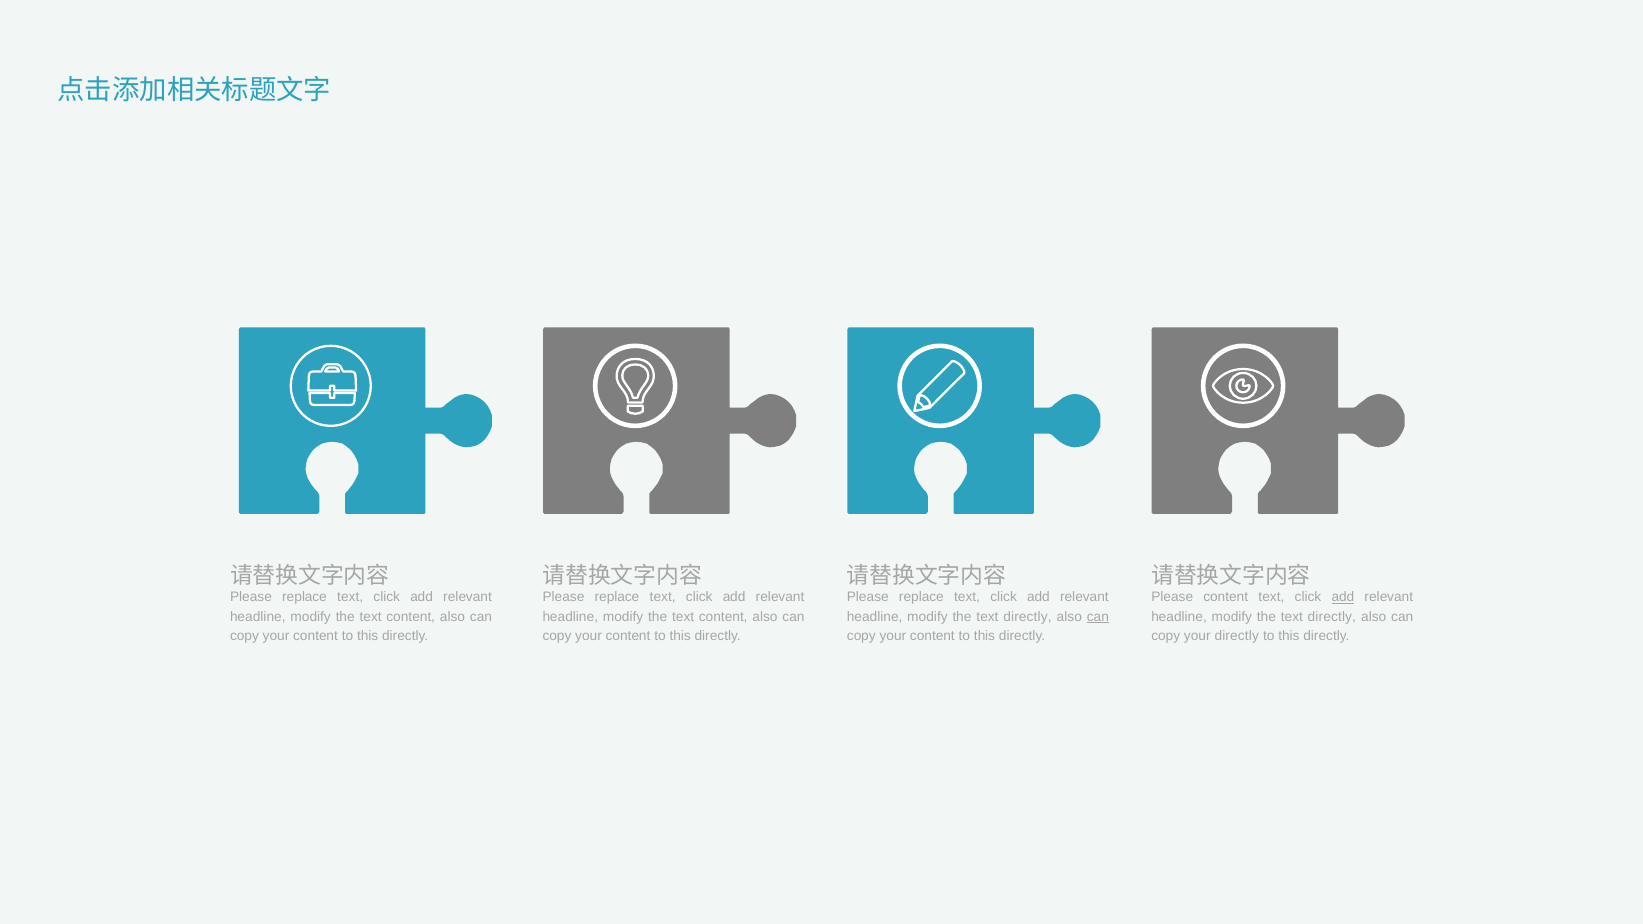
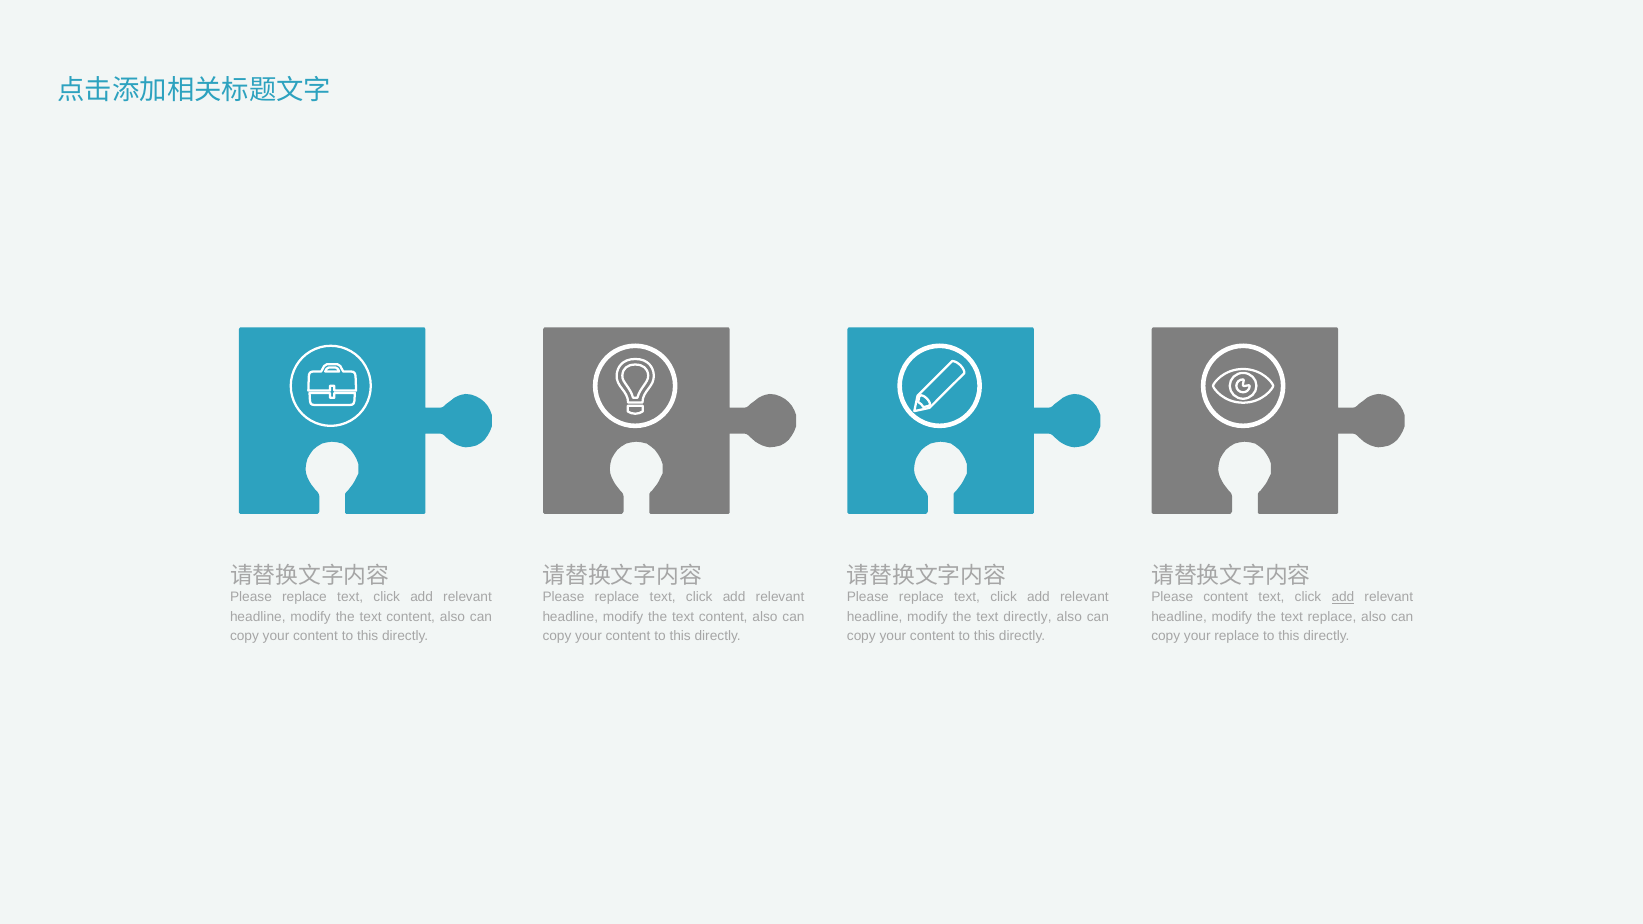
can at (1098, 617) underline: present -> none
directly at (1332, 617): directly -> replace
your directly: directly -> replace
